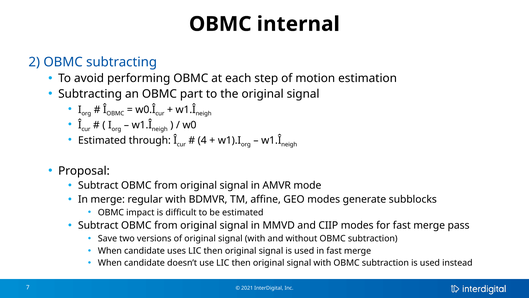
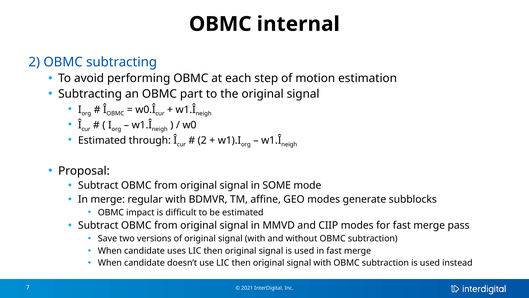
4 at (202, 140): 4 -> 2
AMVR: AMVR -> SOME
